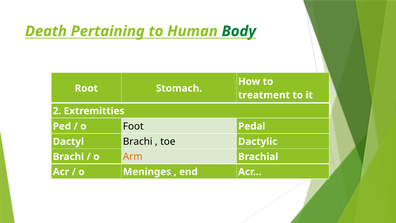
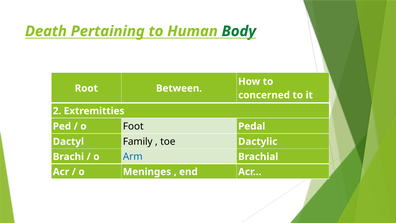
Stomach: Stomach -> Between
treatment: treatment -> concerned
Brachi at (138, 141): Brachi -> Family
Arm colour: orange -> blue
